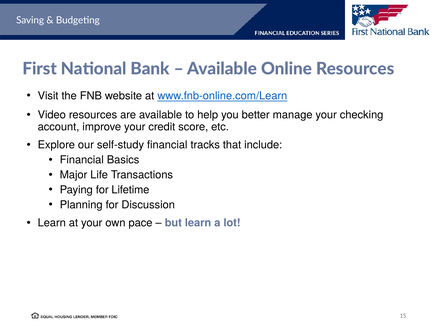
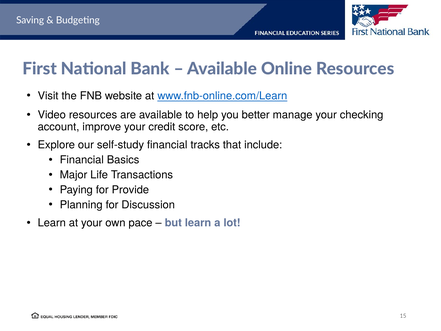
Lifetime: Lifetime -> Provide
